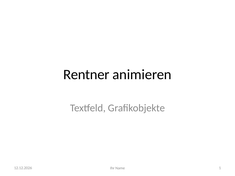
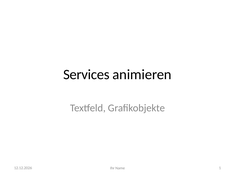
Rentner: Rentner -> Services
